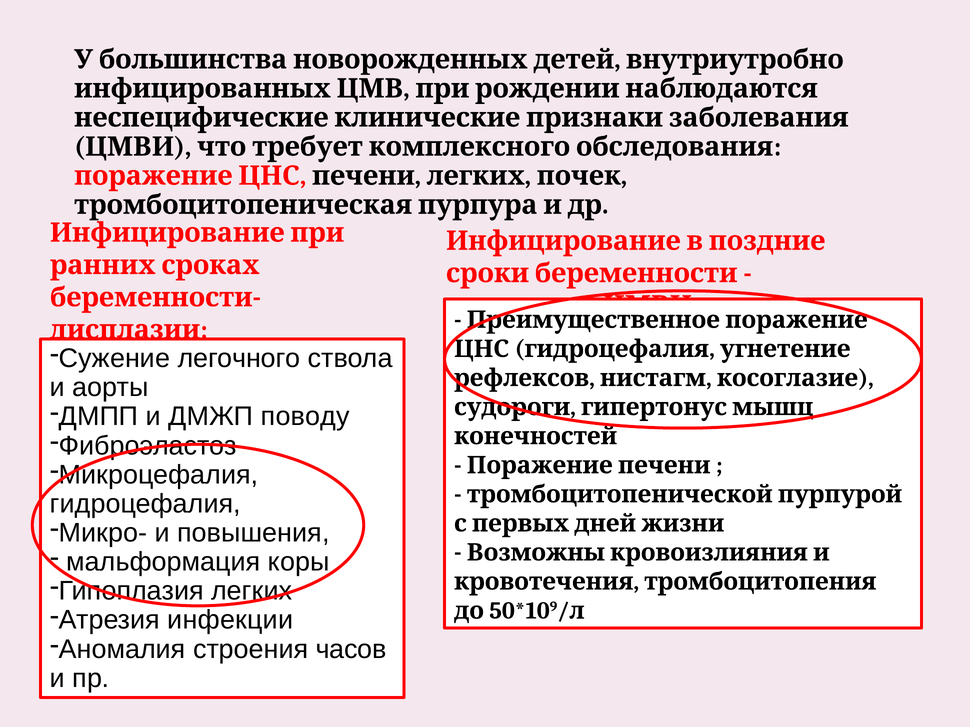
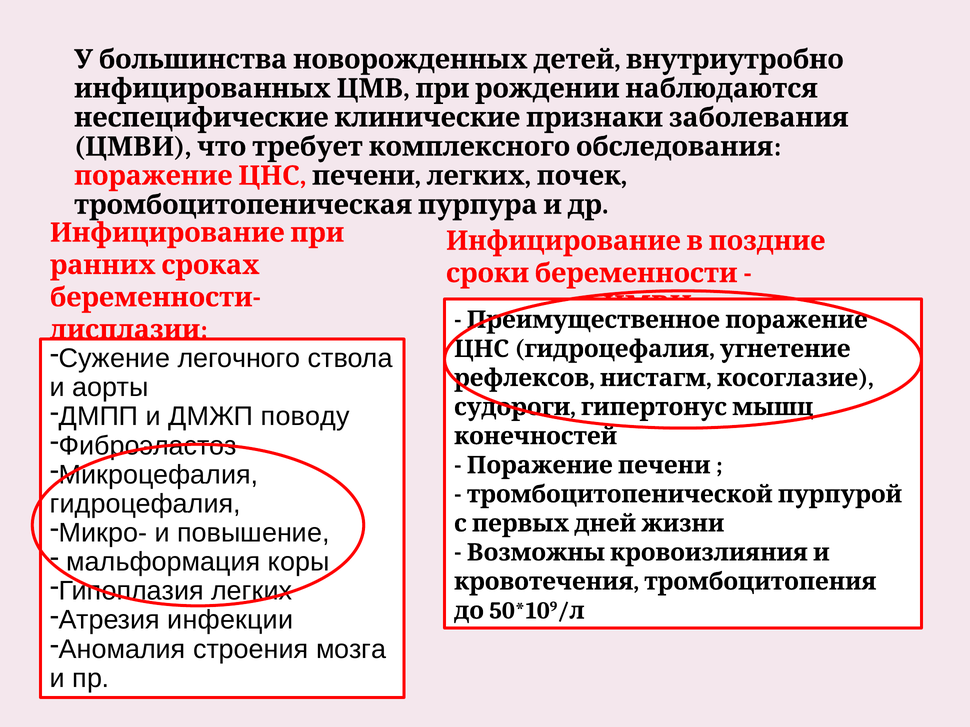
повышения: повышения -> повышение
часов: часов -> мозга
